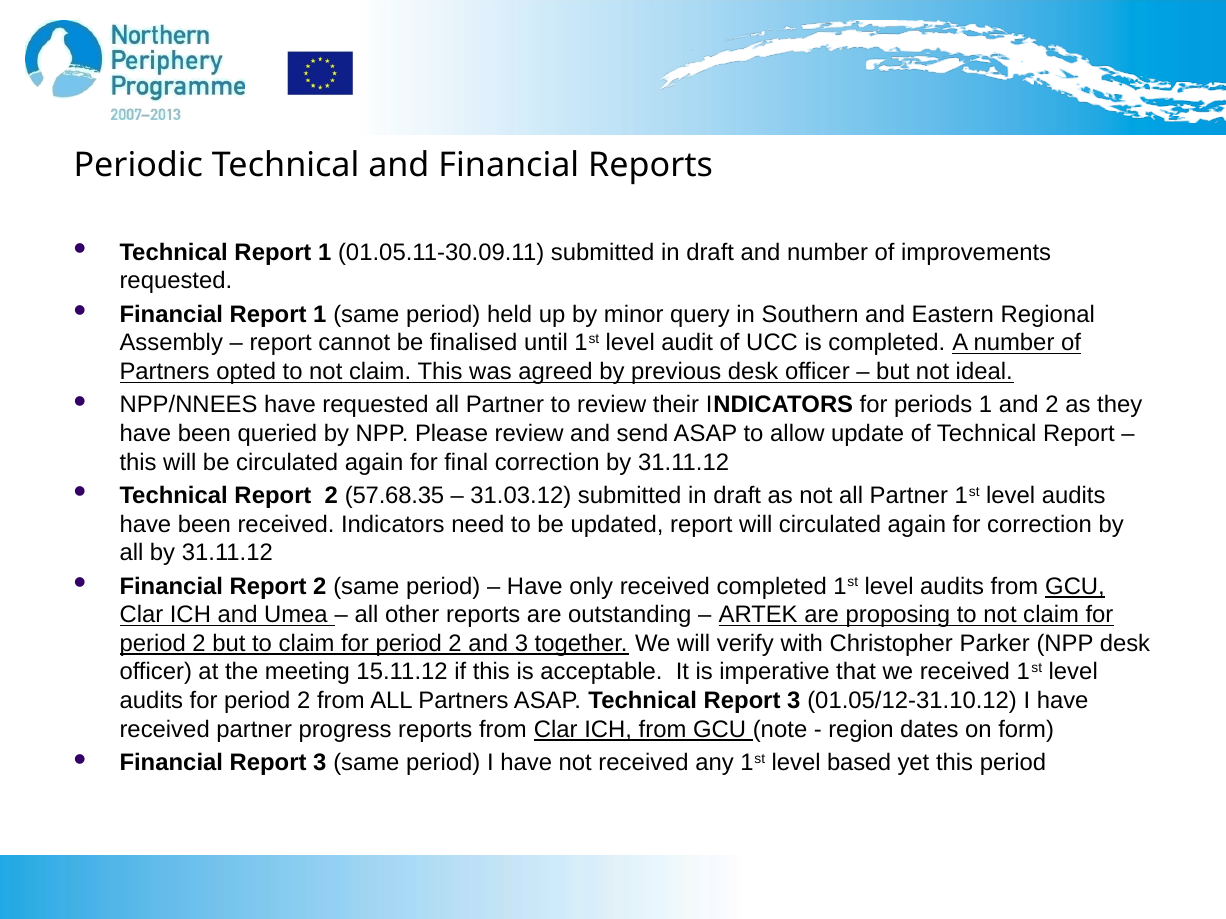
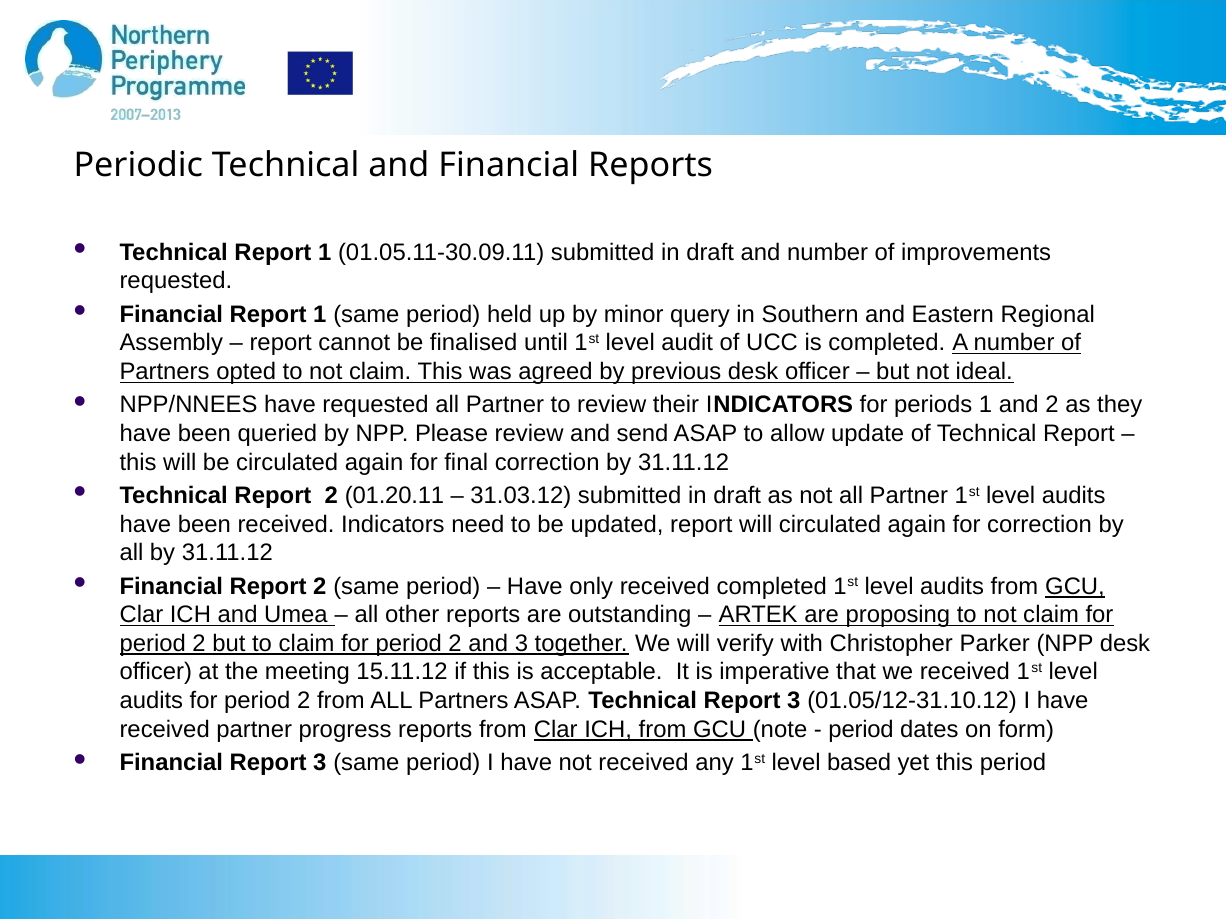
57.68.35: 57.68.35 -> 01.20.11
region at (861, 730): region -> period
